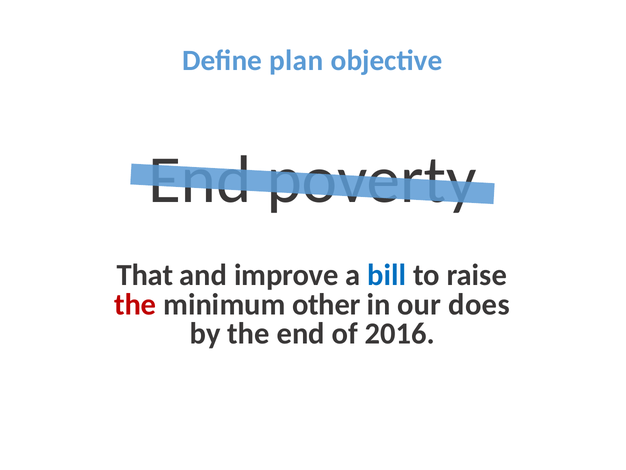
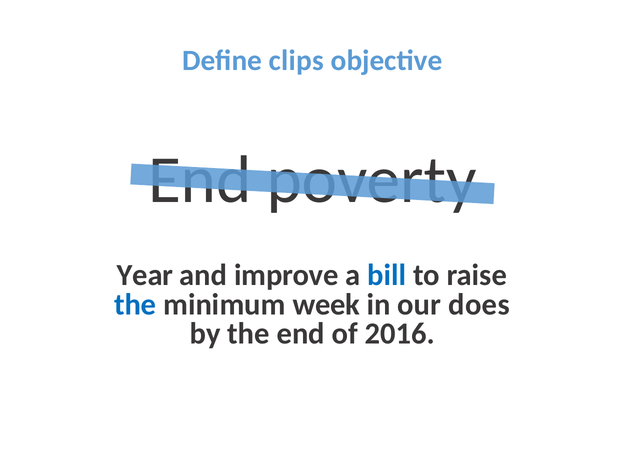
plan: plan -> clips
That: That -> Year
the at (135, 304) colour: red -> blue
other: other -> week
